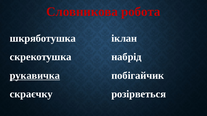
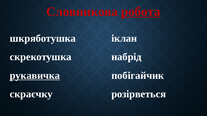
робота underline: none -> present
